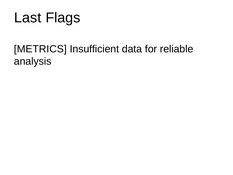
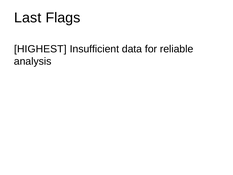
METRICS: METRICS -> HIGHEST
